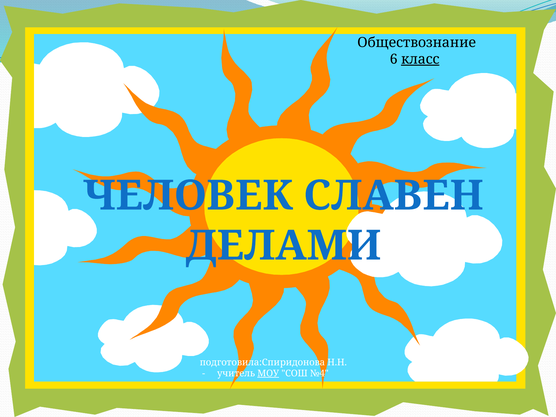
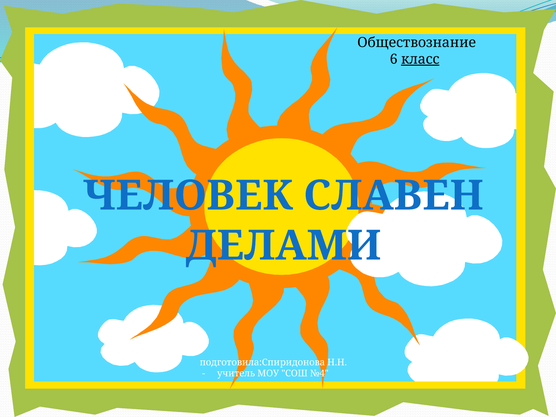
МОУ underline: present -> none
